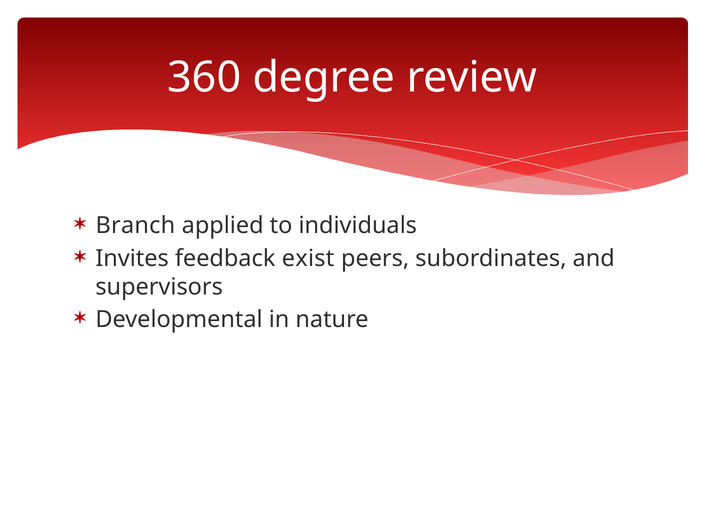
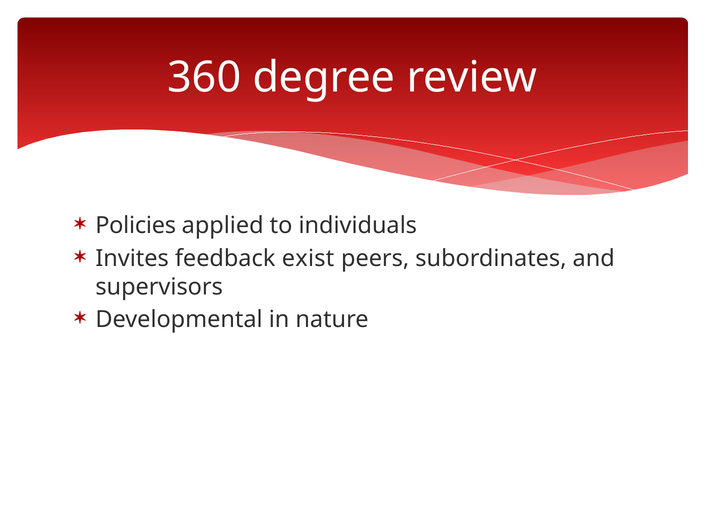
Branch: Branch -> Policies
